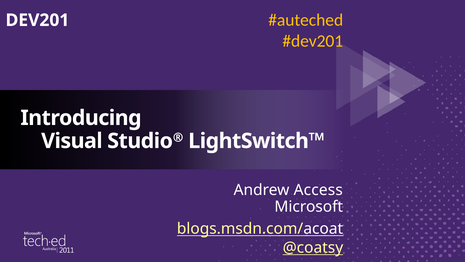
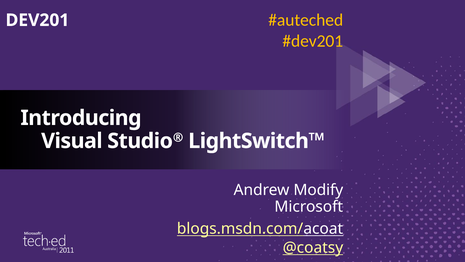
Access: Access -> Modify
